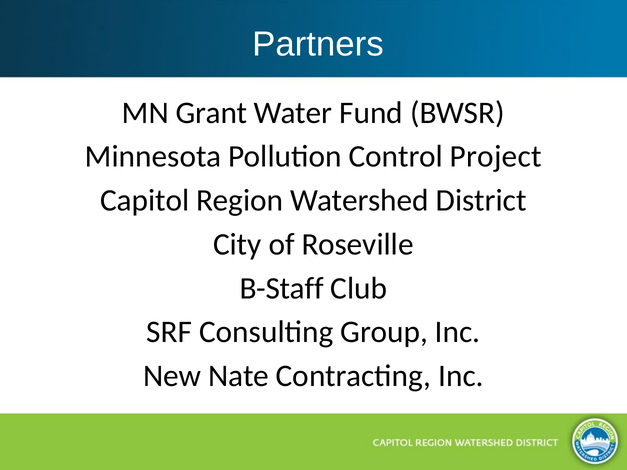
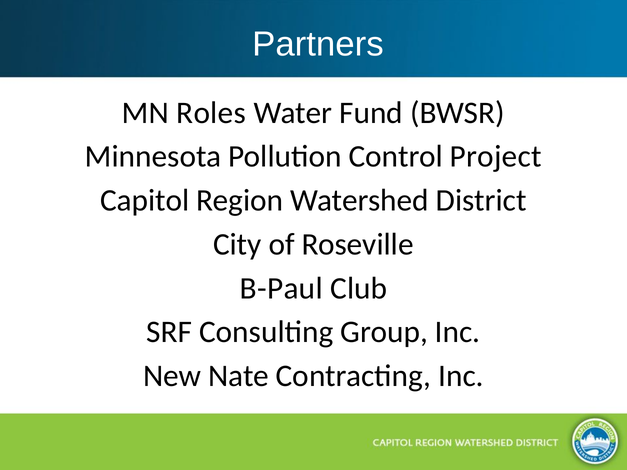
Grant: Grant -> Roles
B-Staff: B-Staff -> B-Paul
